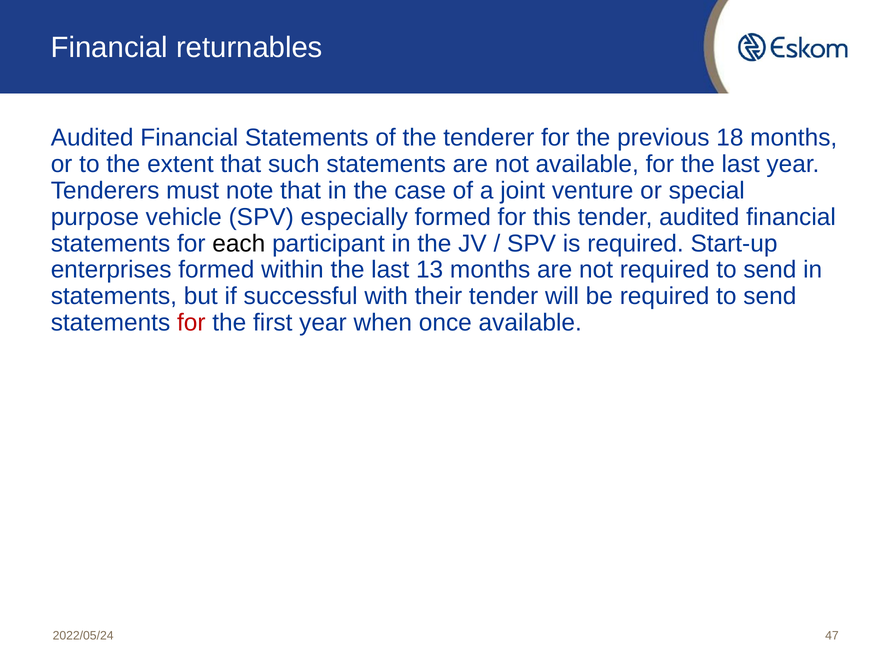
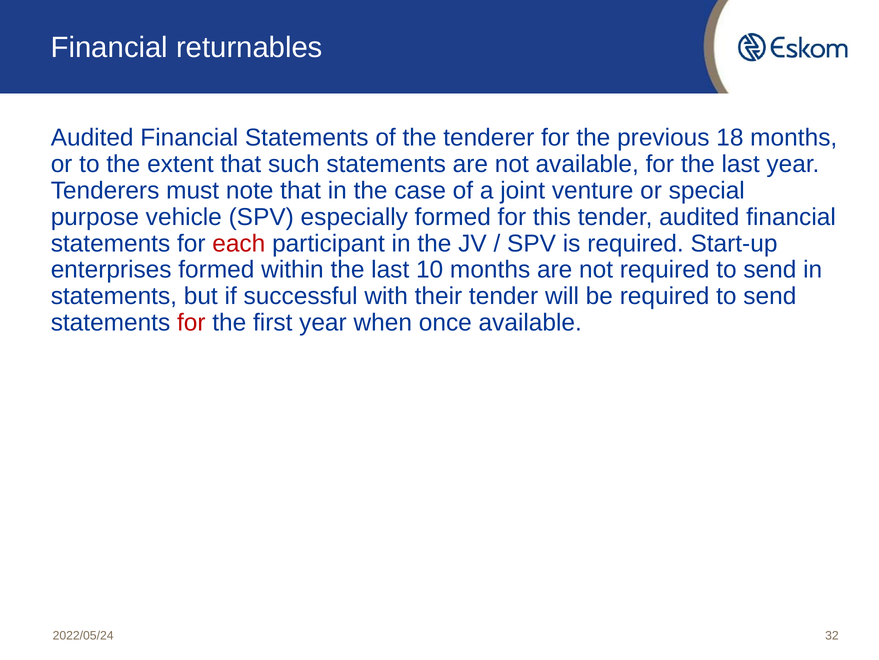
each colour: black -> red
13: 13 -> 10
47: 47 -> 32
